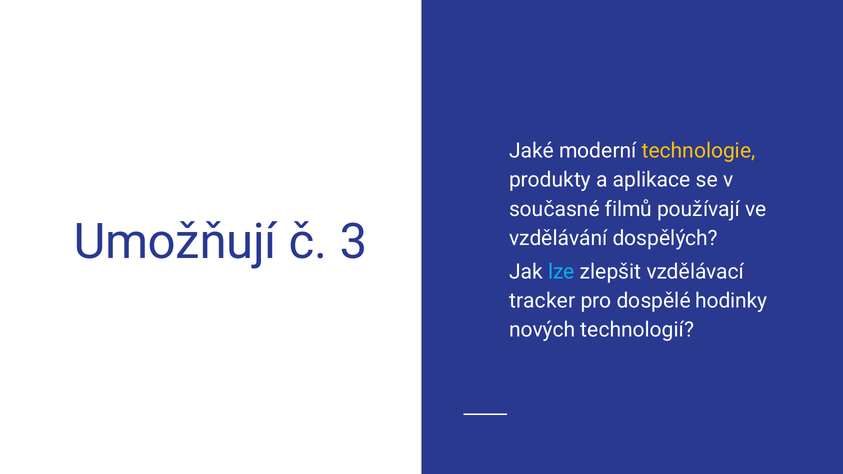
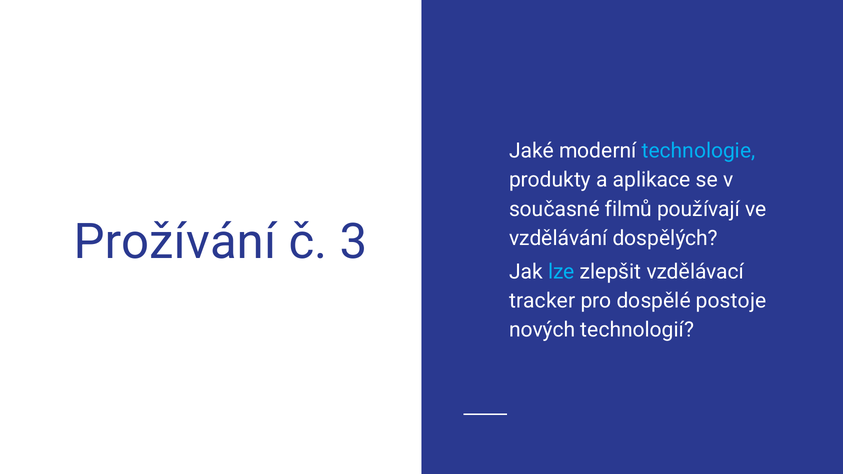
technologie colour: yellow -> light blue
Umožňují: Umožňují -> Prožívání
hodinky: hodinky -> postoje
